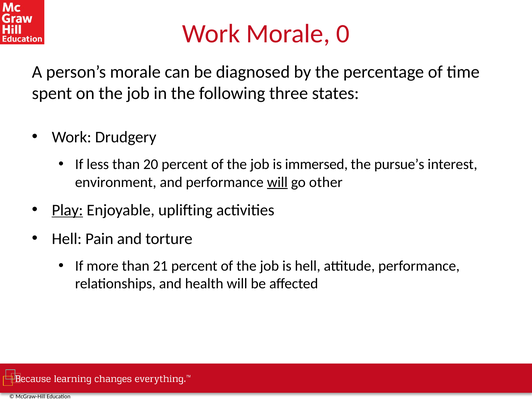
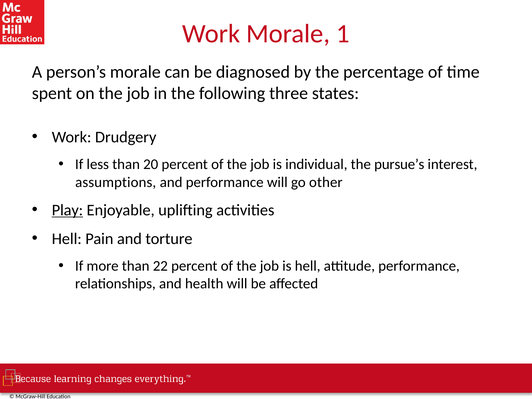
0: 0 -> 1
immersed: immersed -> individual
environment: environment -> assumptions
will at (277, 182) underline: present -> none
21: 21 -> 22
